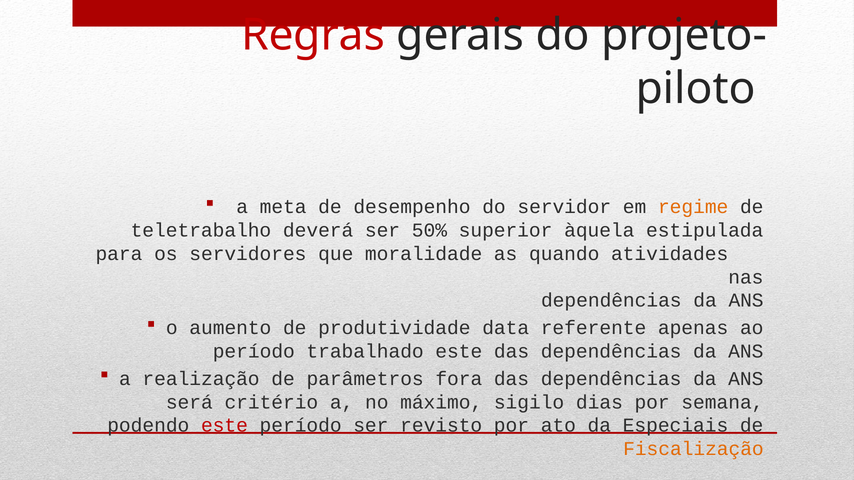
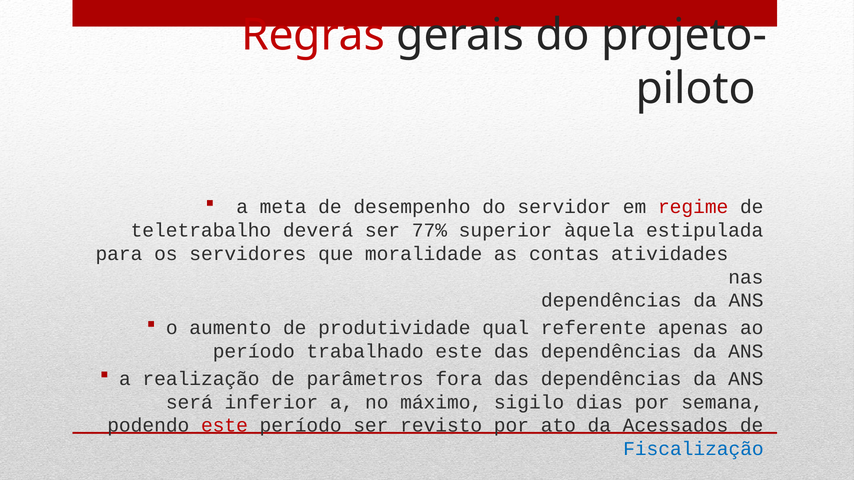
regime colour: orange -> red
50%: 50% -> 77%
quando: quando -> contas
data: data -> qual
critério: critério -> inferior
Especiais: Especiais -> Acessados
Fiscalização colour: orange -> blue
